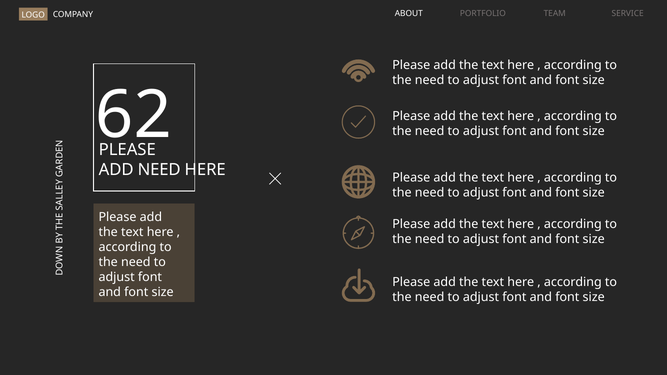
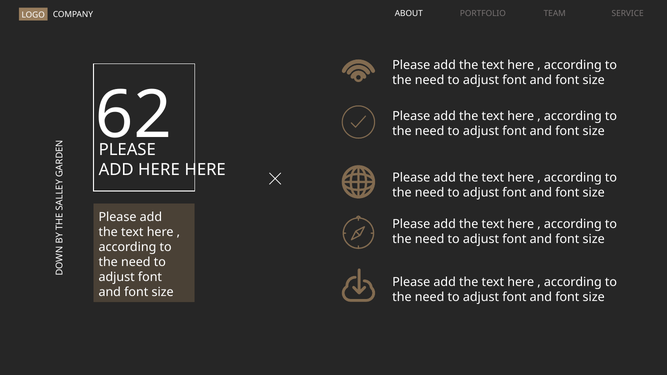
ADD NEED: NEED -> HERE
